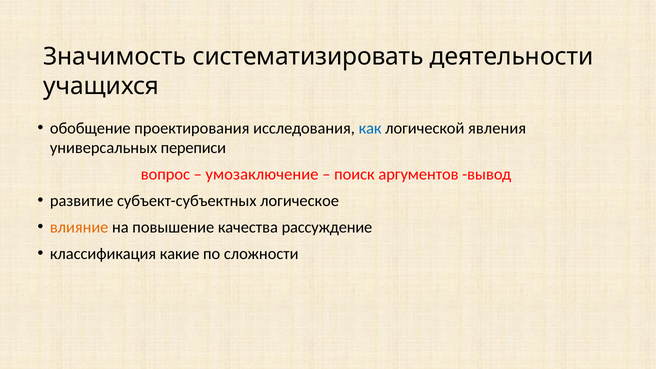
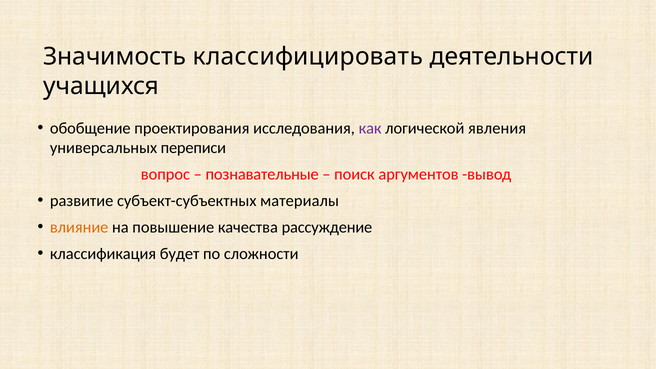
систематизировать: систематизировать -> классифицировать
как colour: blue -> purple
умозаключение: умозаключение -> познавательные
логическое: логическое -> материалы
какие: какие -> будет
